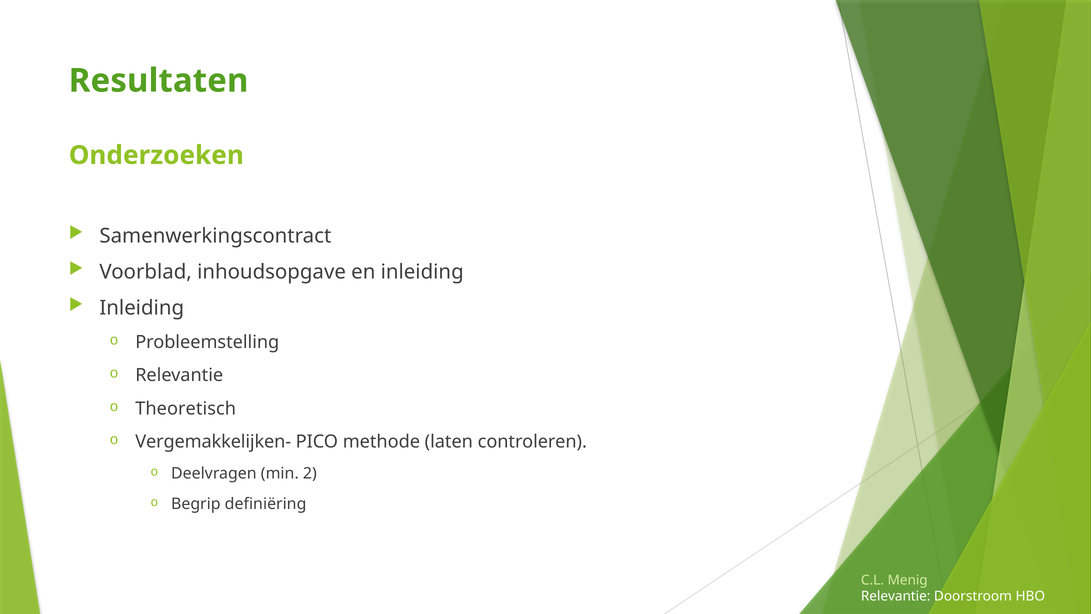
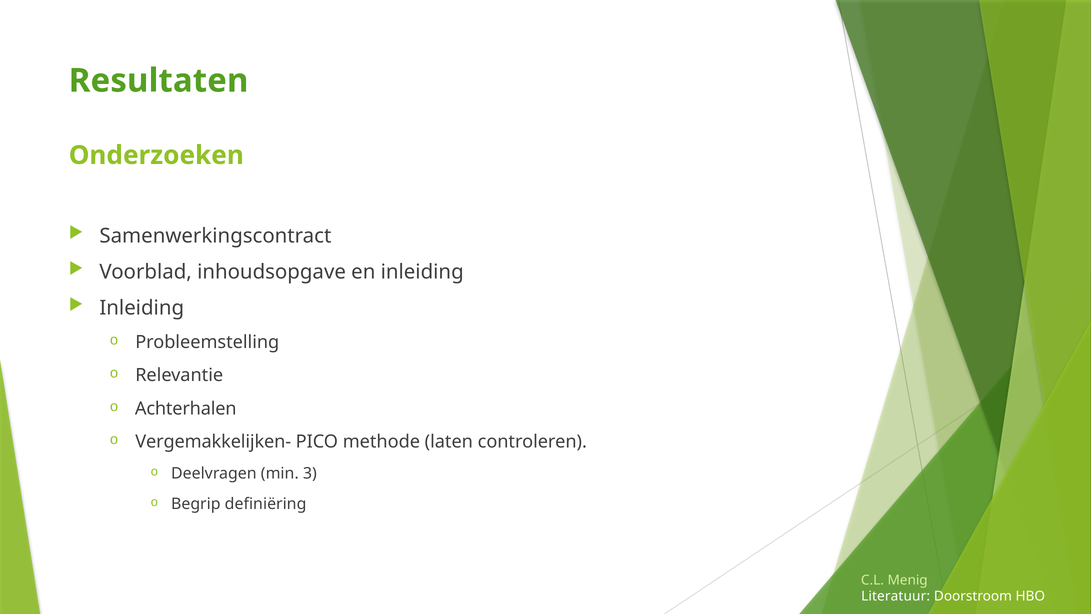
Theoretisch: Theoretisch -> Achterhalen
2: 2 -> 3
Relevantie at (896, 596): Relevantie -> Literatuur
